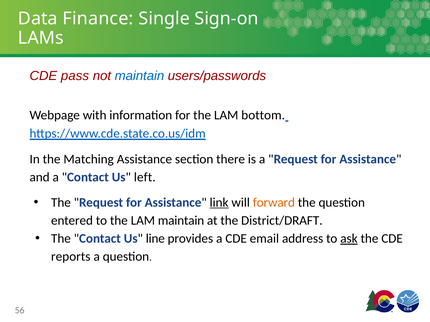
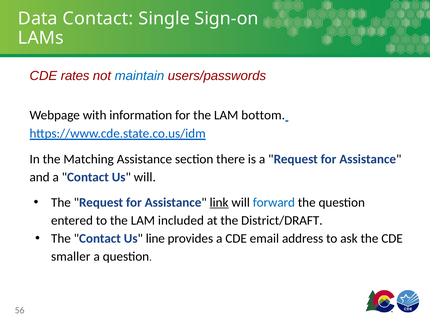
Data Finance: Finance -> Contact
pass: pass -> rates
Us left: left -> will
forward colour: orange -> blue
LAM maintain: maintain -> included
ask underline: present -> none
reports: reports -> smaller
